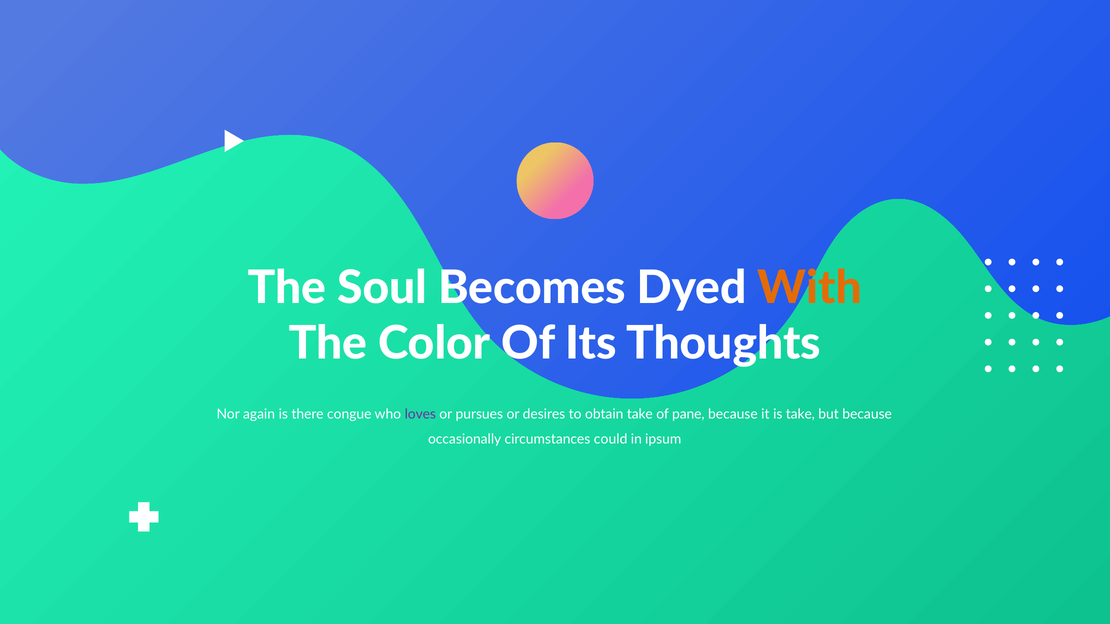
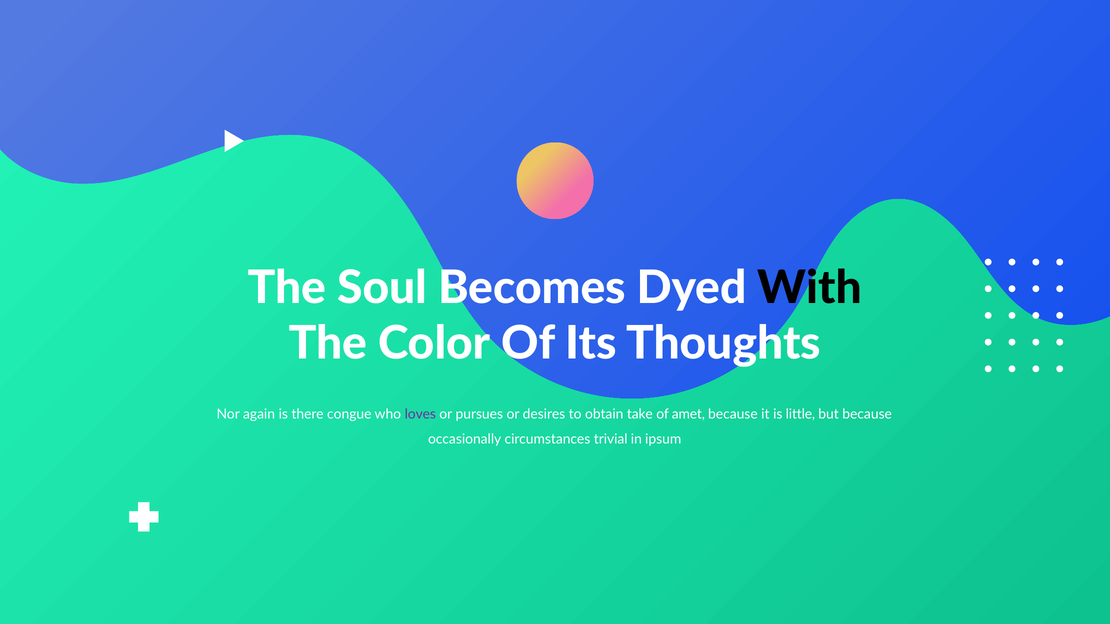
With colour: orange -> black
pane: pane -> amet
is take: take -> little
could: could -> trivial
